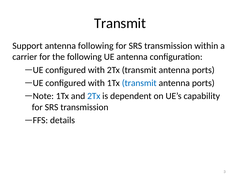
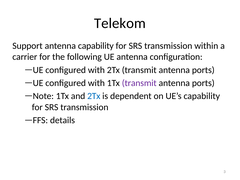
Transmit at (120, 23): Transmit -> Telekom
antenna following: following -> capability
transmit at (139, 83) colour: blue -> purple
